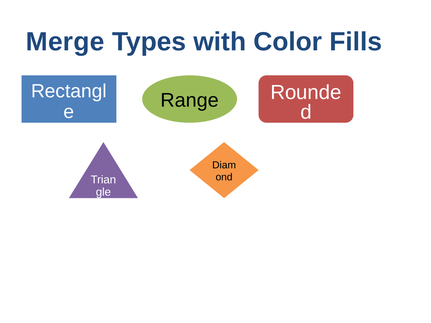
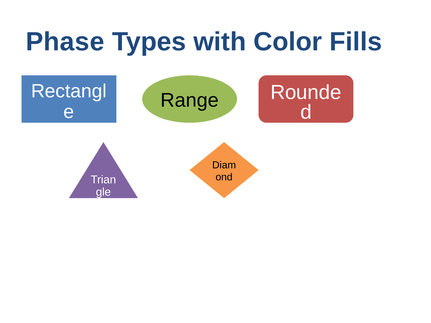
Merge: Merge -> Phase
